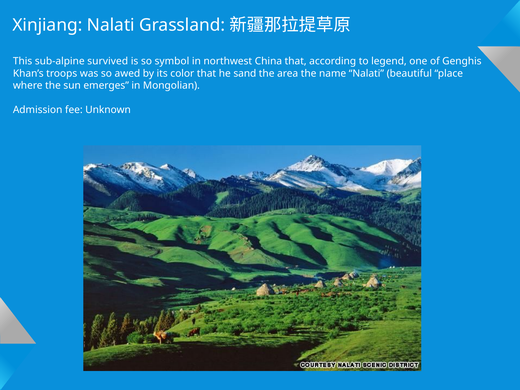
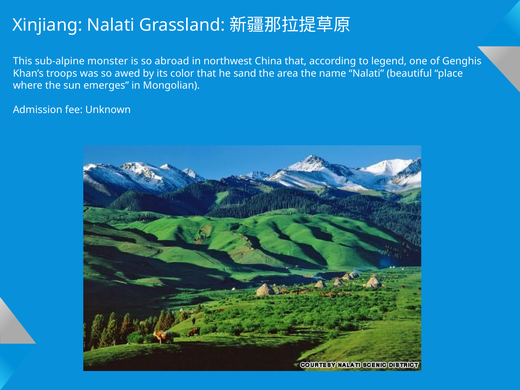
survived: survived -> monster
symbol: symbol -> abroad
